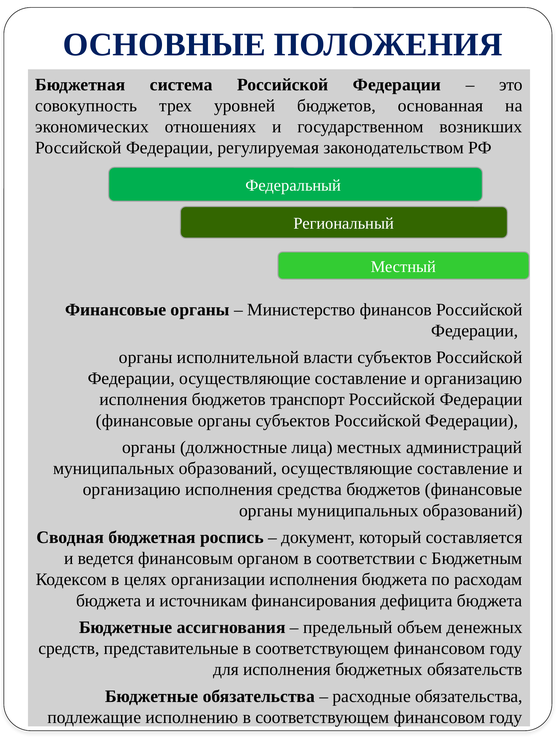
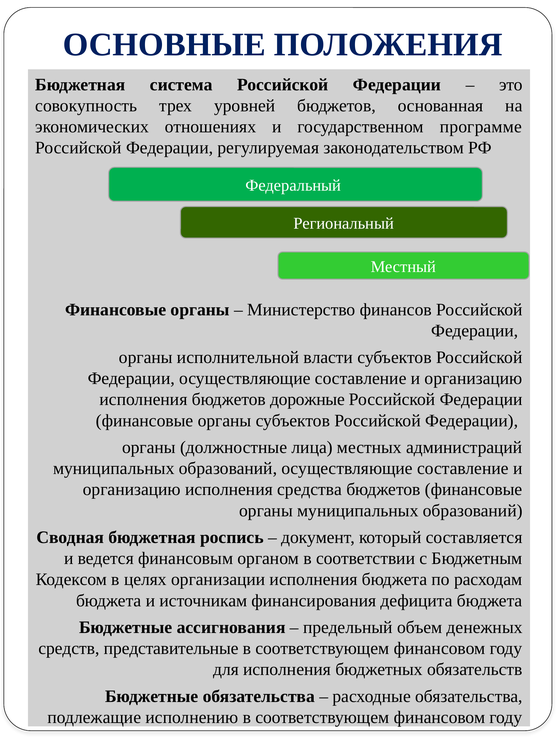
возникших: возникших -> программе
транспорт: транспорт -> дорожные
